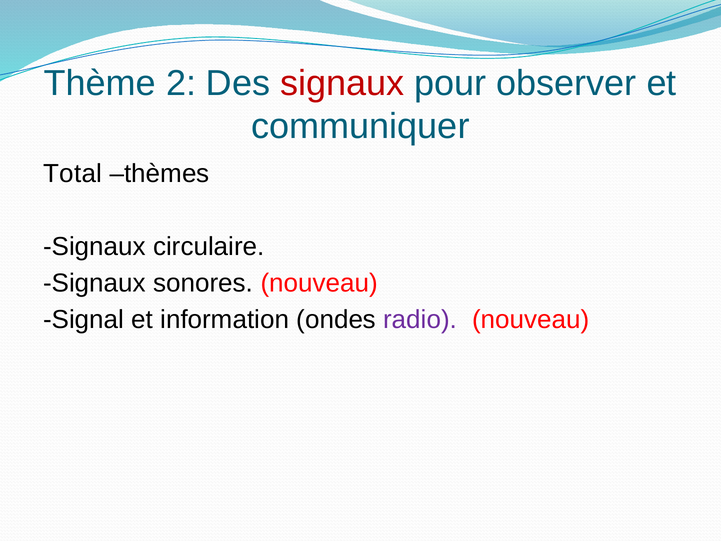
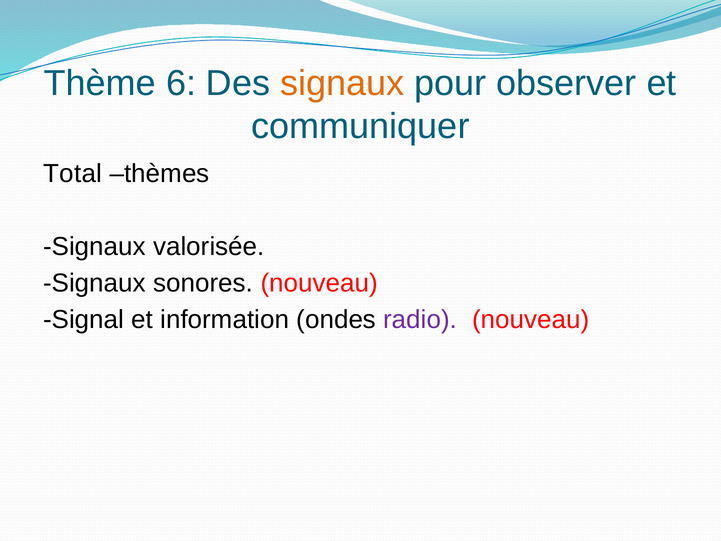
2: 2 -> 6
signaux at (342, 83) colour: red -> orange
circulaire: circulaire -> valorisée
